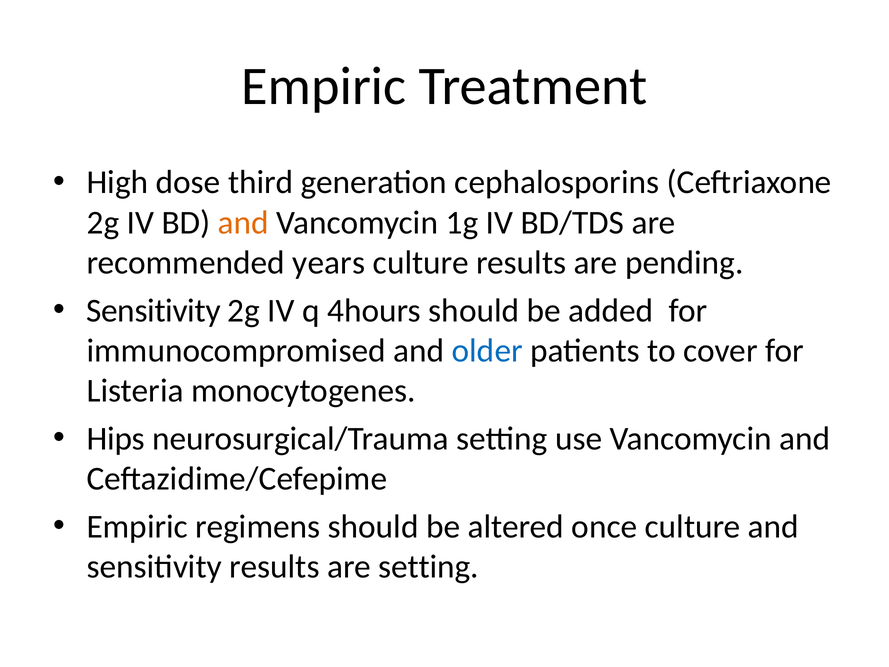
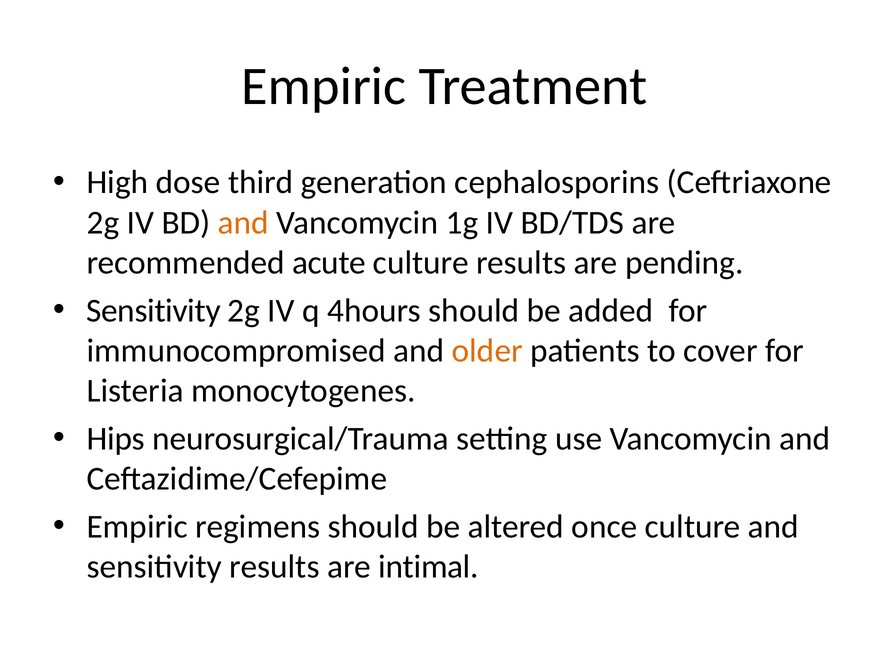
years: years -> acute
older colour: blue -> orange
are setting: setting -> intimal
